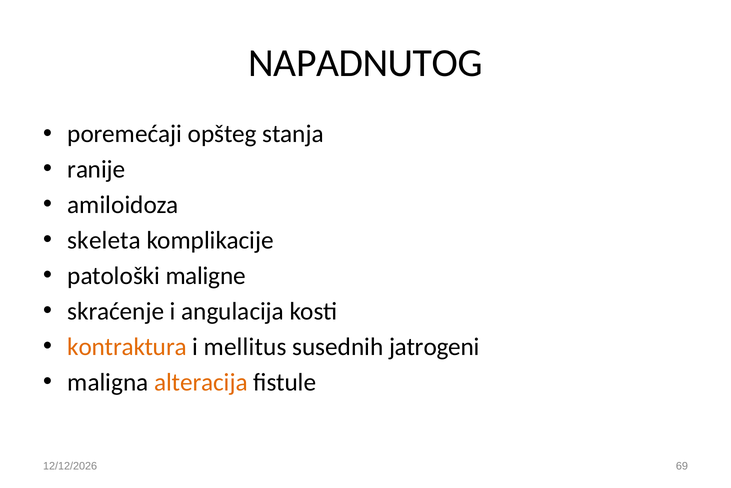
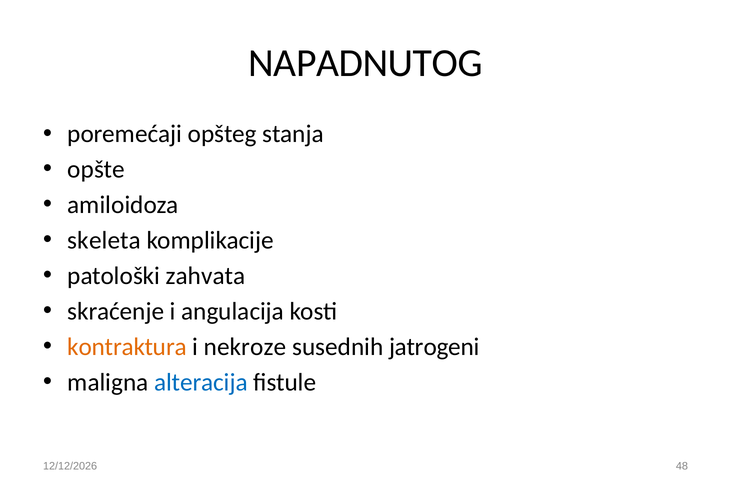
ranije: ranije -> opšte
maligne: maligne -> zahvata
mellitus: mellitus -> nekroze
alteracija colour: orange -> blue
69: 69 -> 48
